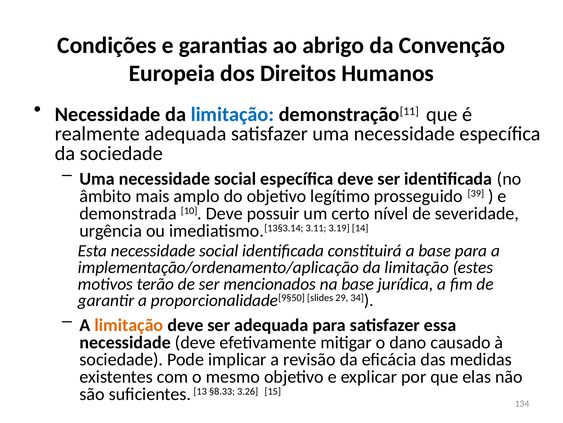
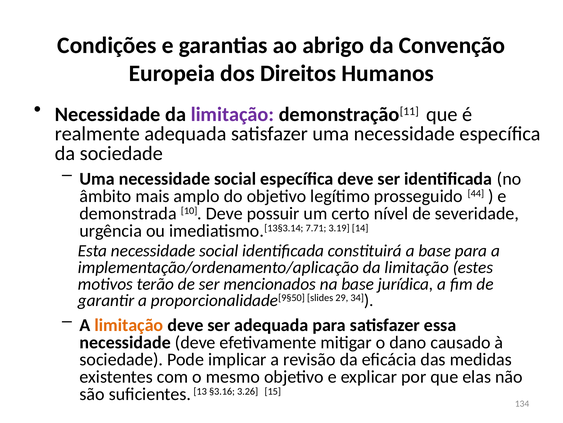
limitação at (232, 114) colour: blue -> purple
39: 39 -> 44
3.11: 3.11 -> 7.71
§8.33: §8.33 -> §3.16
